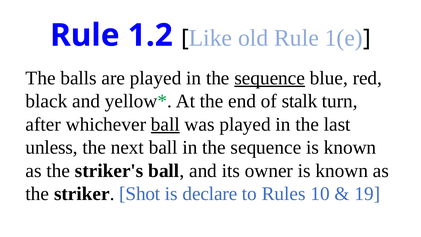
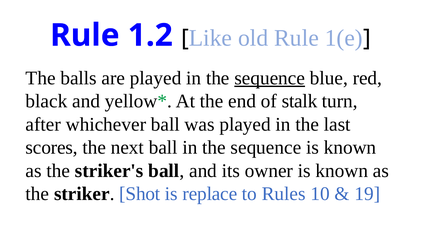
ball at (165, 124) underline: present -> none
unless: unless -> scores
declare: declare -> replace
